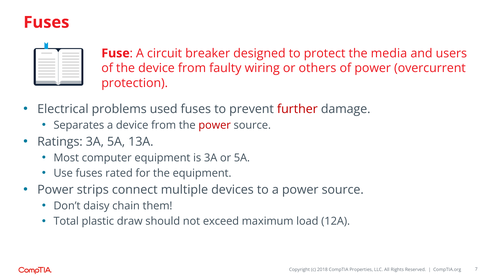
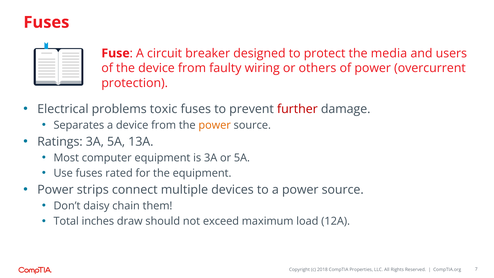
used: used -> toxic
power at (215, 125) colour: red -> orange
plastic: plastic -> inches
